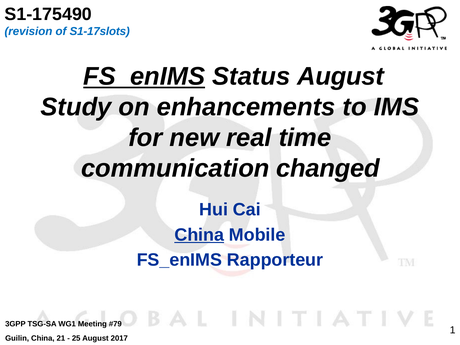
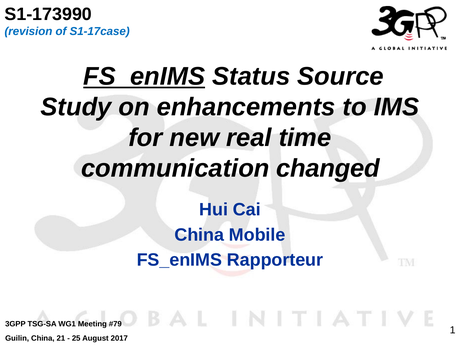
S1-175490: S1-175490 -> S1-173990
S1-17slots: S1-17slots -> S1-17case
Status August: August -> Source
China at (199, 235) underline: present -> none
